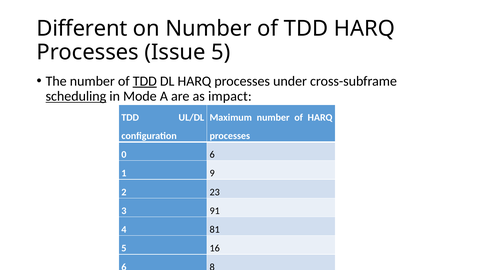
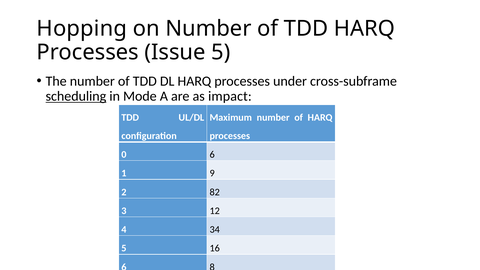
Different: Different -> Hopping
TDD at (145, 81) underline: present -> none
23: 23 -> 82
91: 91 -> 12
81: 81 -> 34
